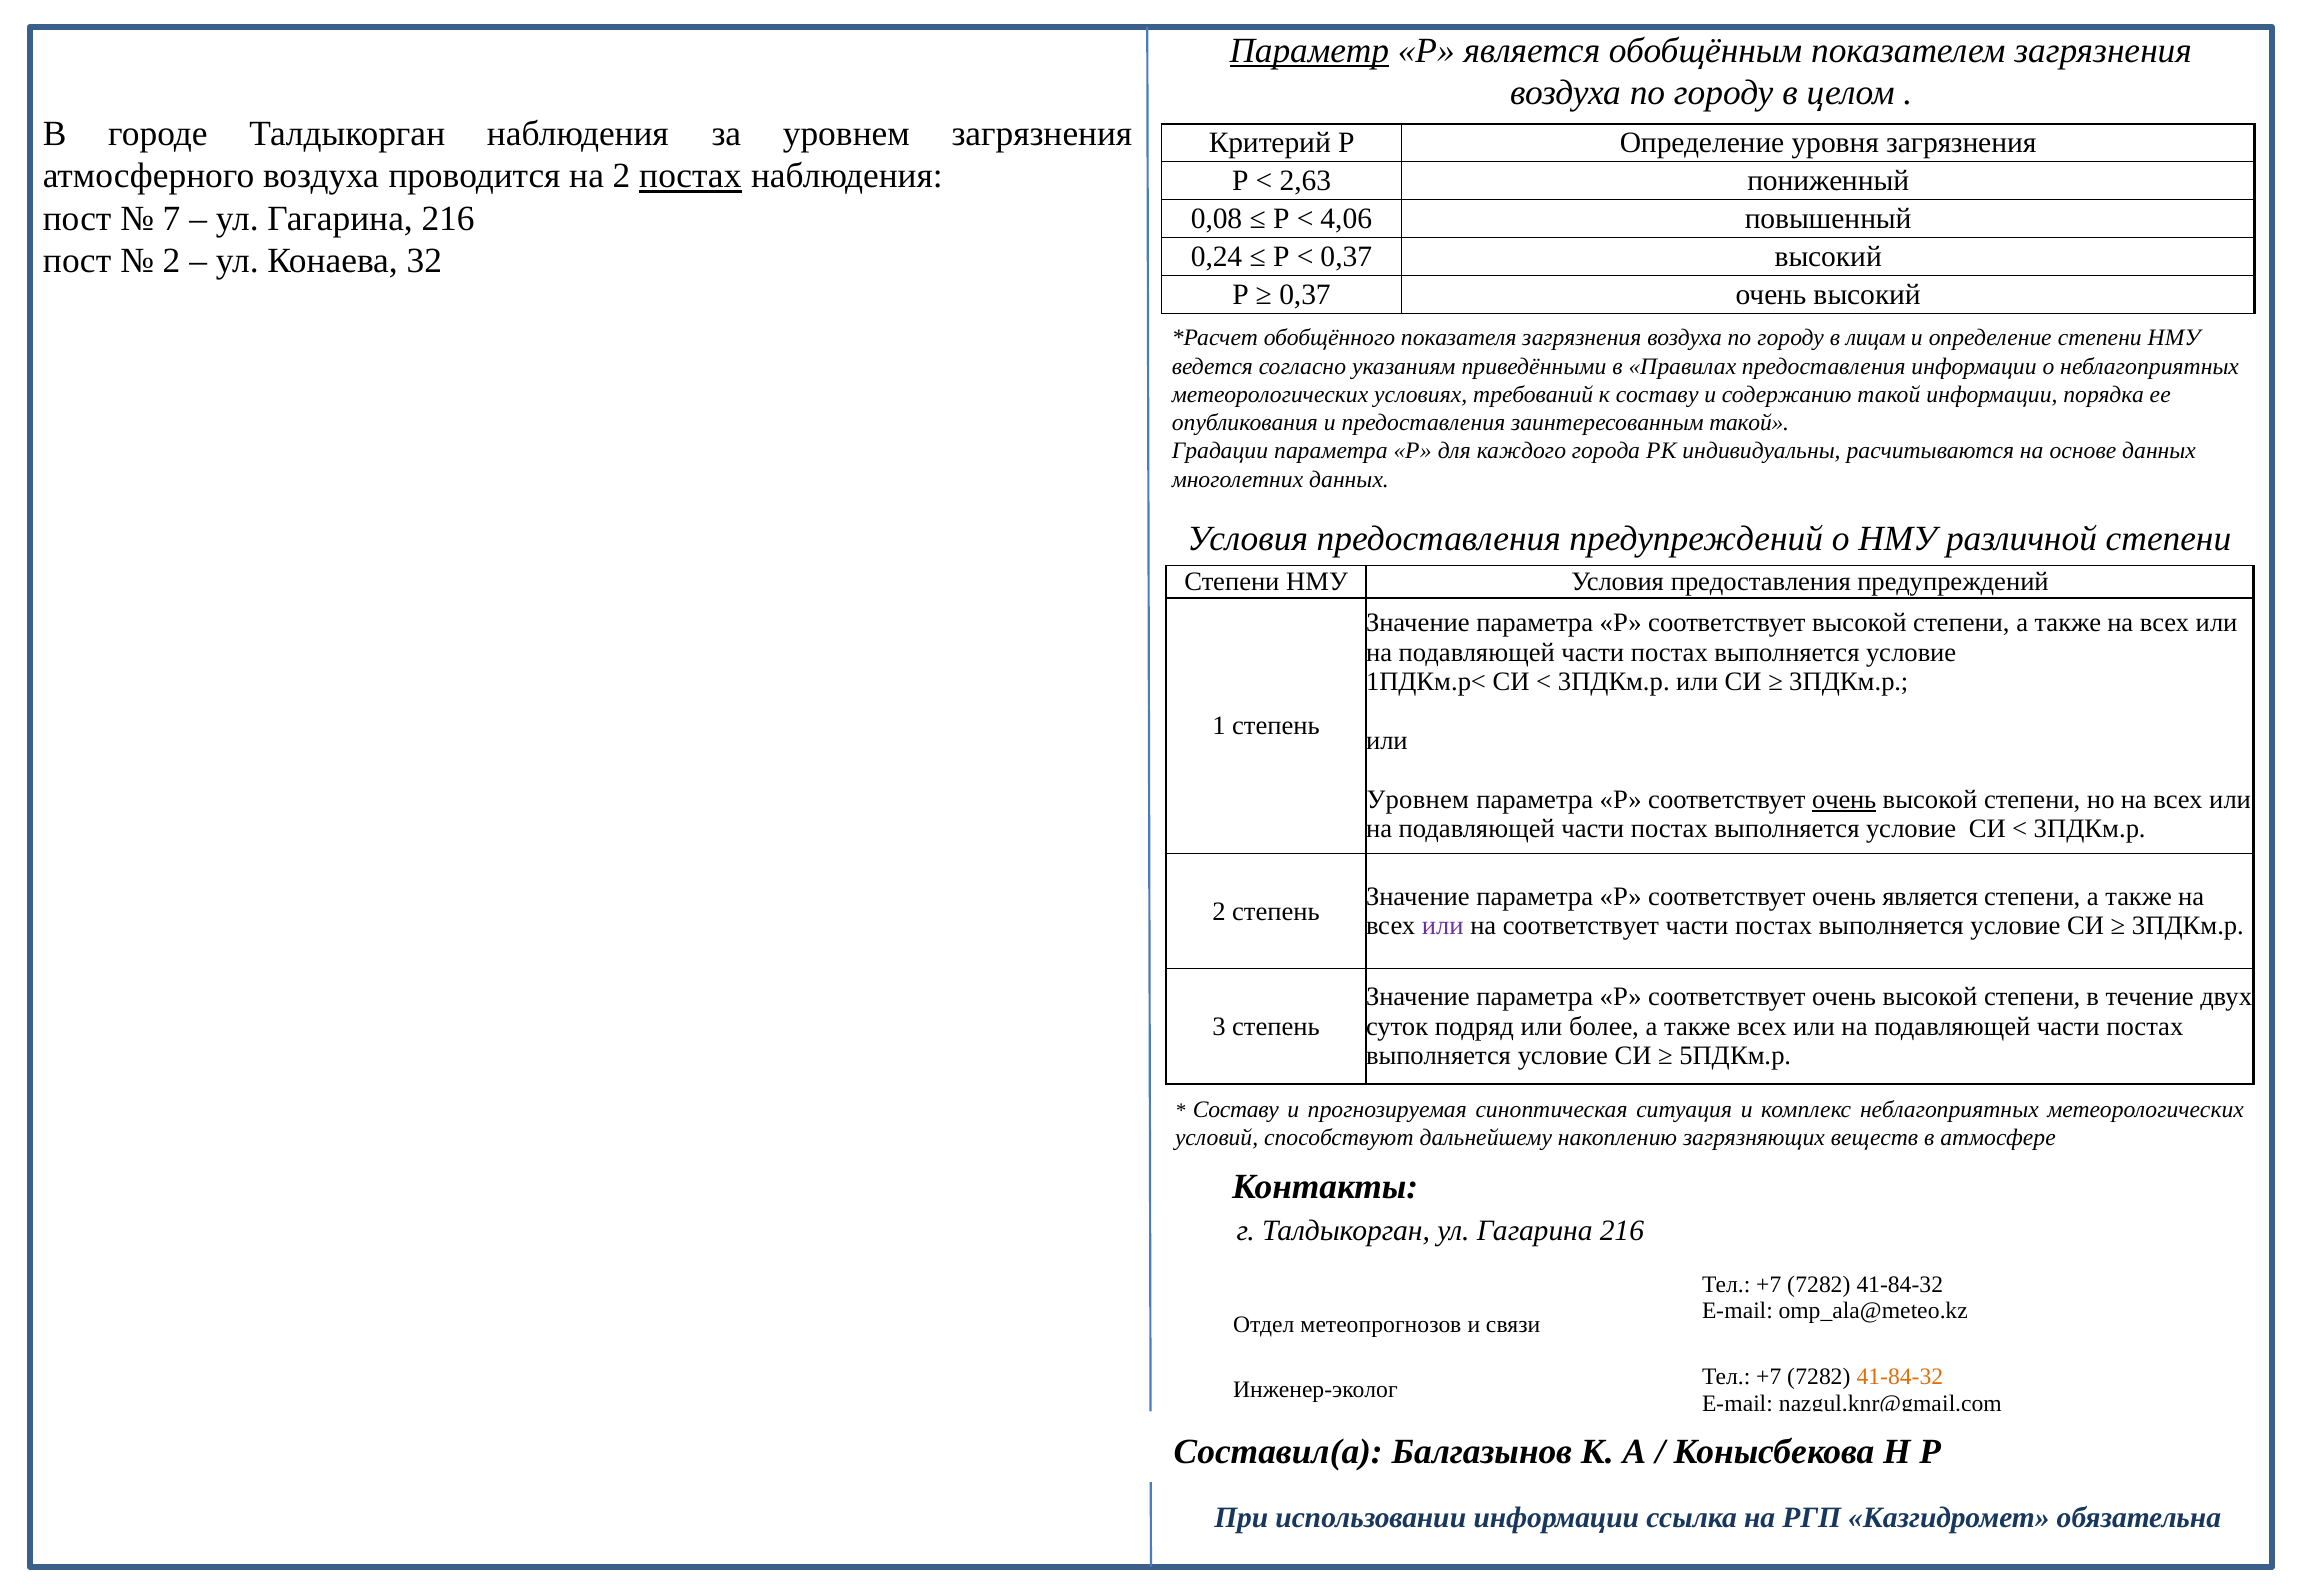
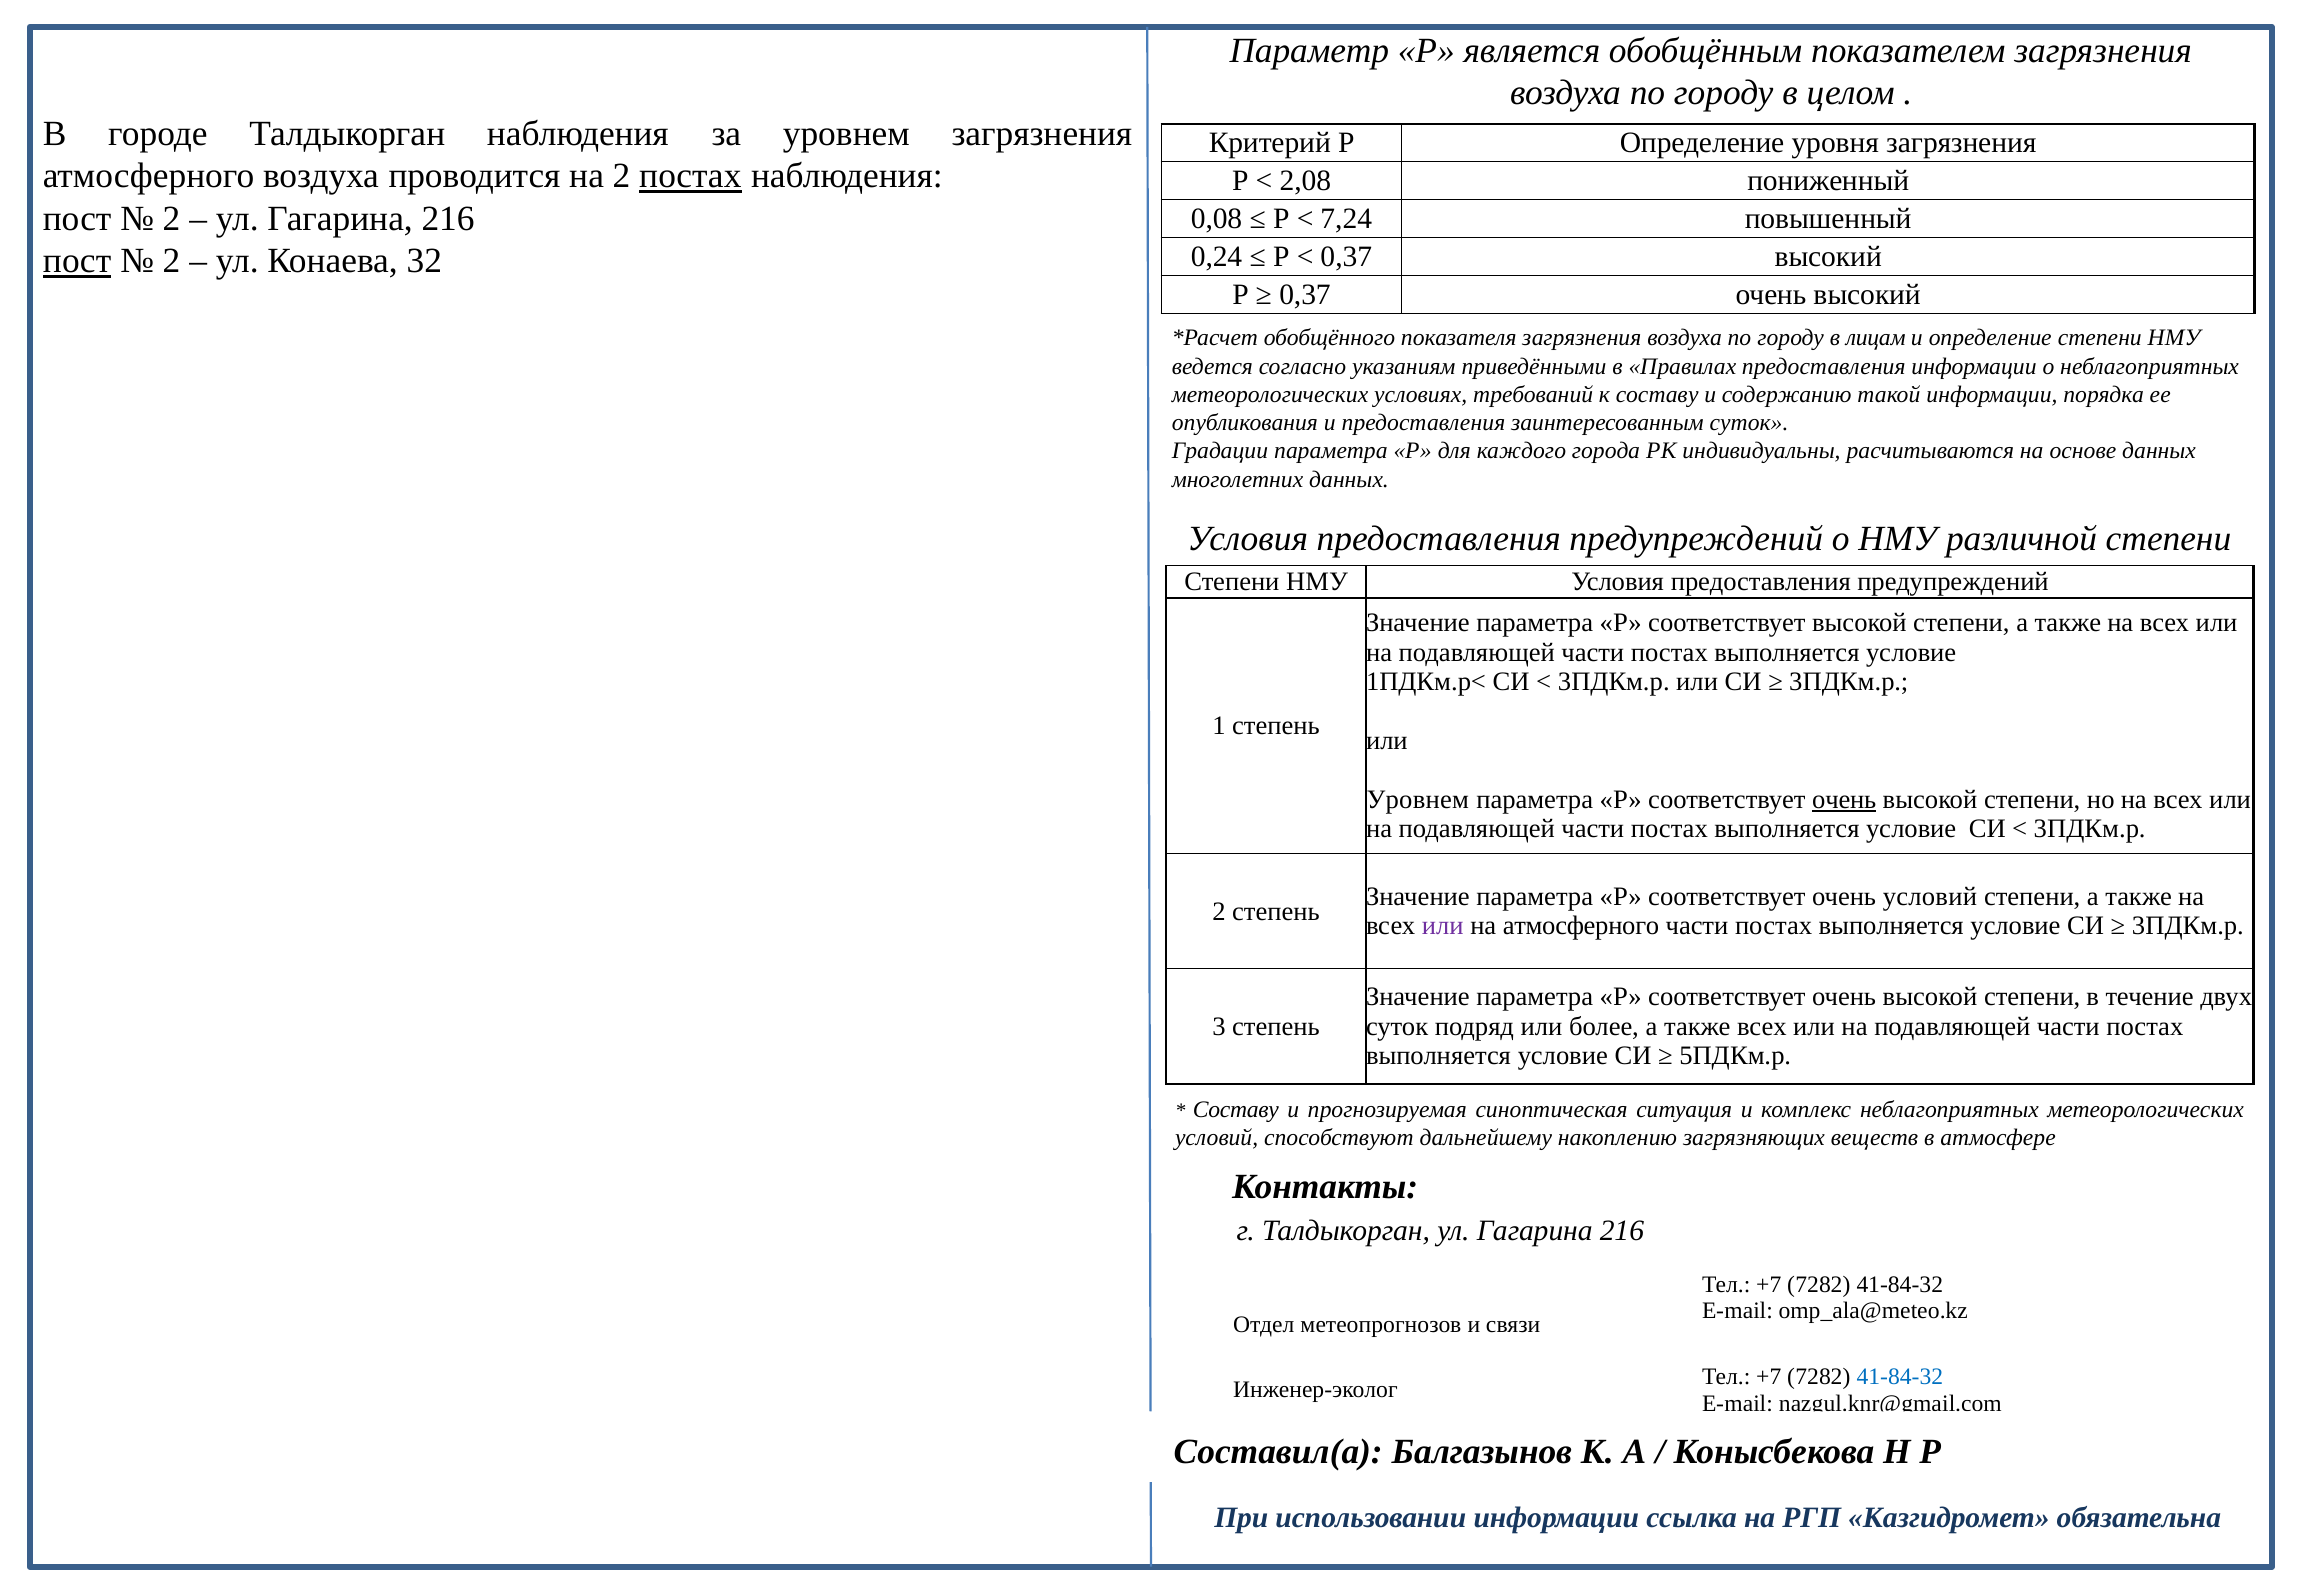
Параметр underline: present -> none
2,63: 2,63 -> 2,08
7 at (172, 219): 7 -> 2
4,06: 4,06 -> 7,24
пост at (77, 261) underline: none -> present
заинтересованным такой: такой -> суток
очень является: является -> условий
на соответствует: соответствует -> атмосферного
41-84-32 at (1900, 1377) colour: orange -> blue
